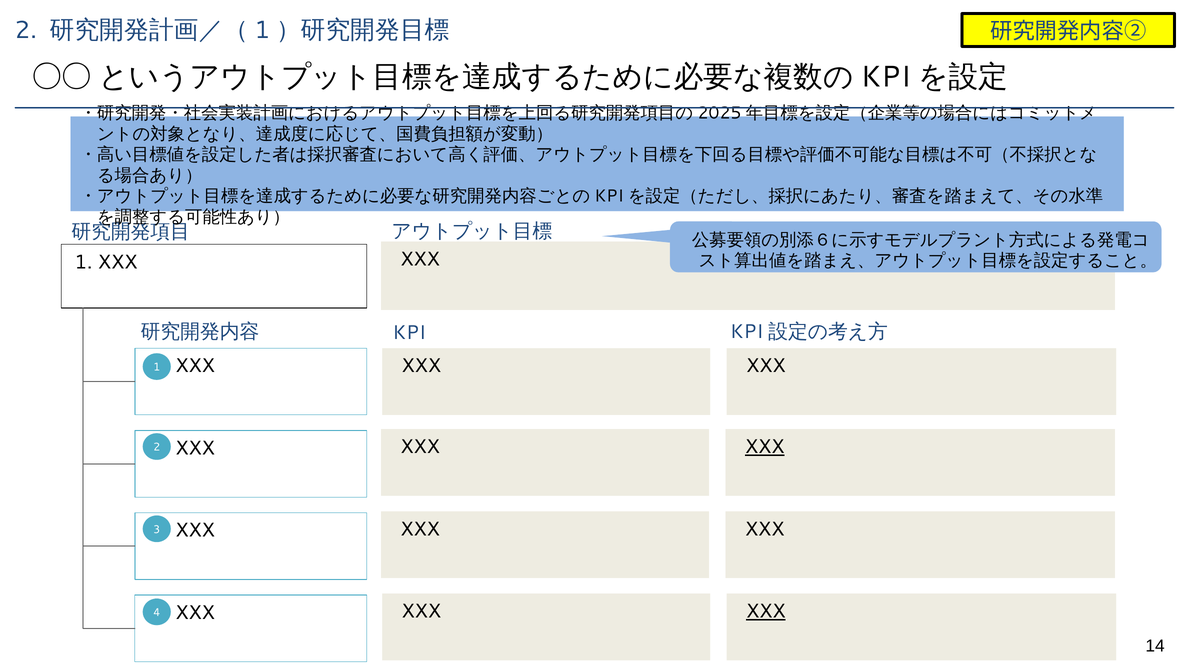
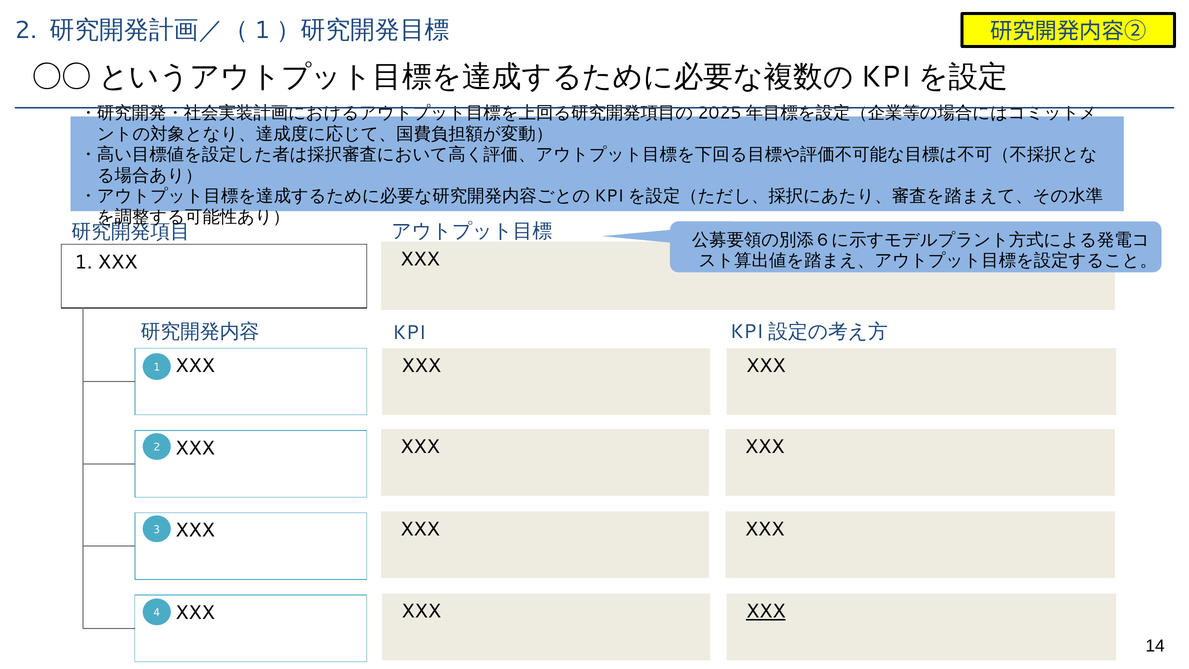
XXX at (765, 447) underline: present -> none
